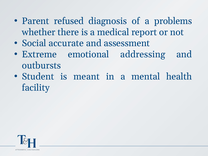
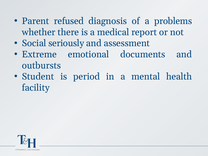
accurate: accurate -> seriously
addressing: addressing -> documents
meant: meant -> period
